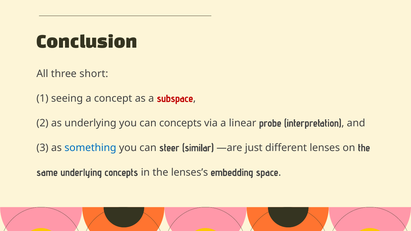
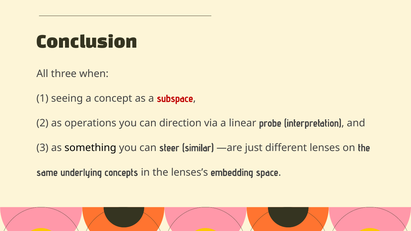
short: short -> when
as underlying: underlying -> operations
can concepts: concepts -> direction
something colour: blue -> black
